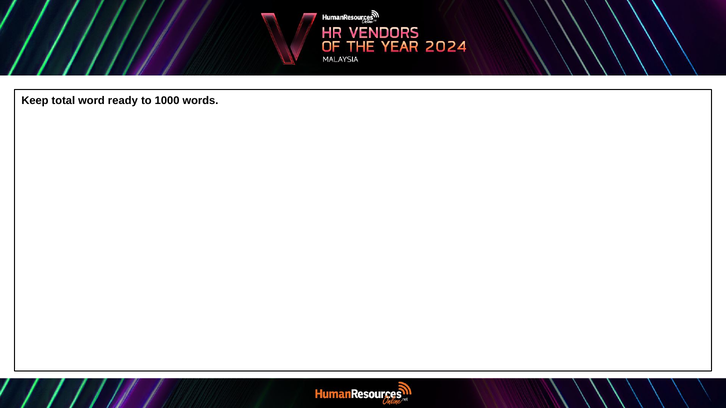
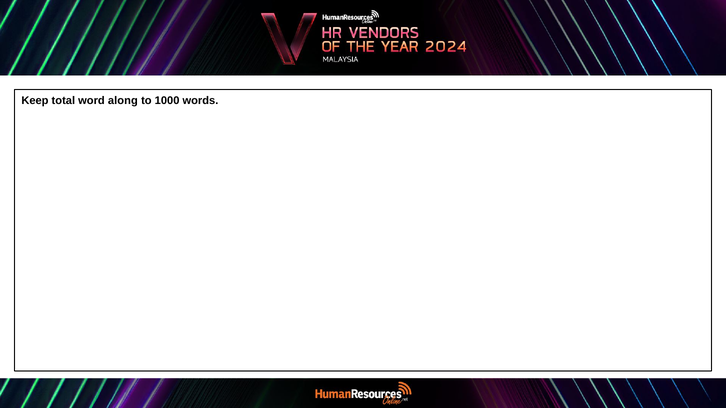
ready: ready -> along
